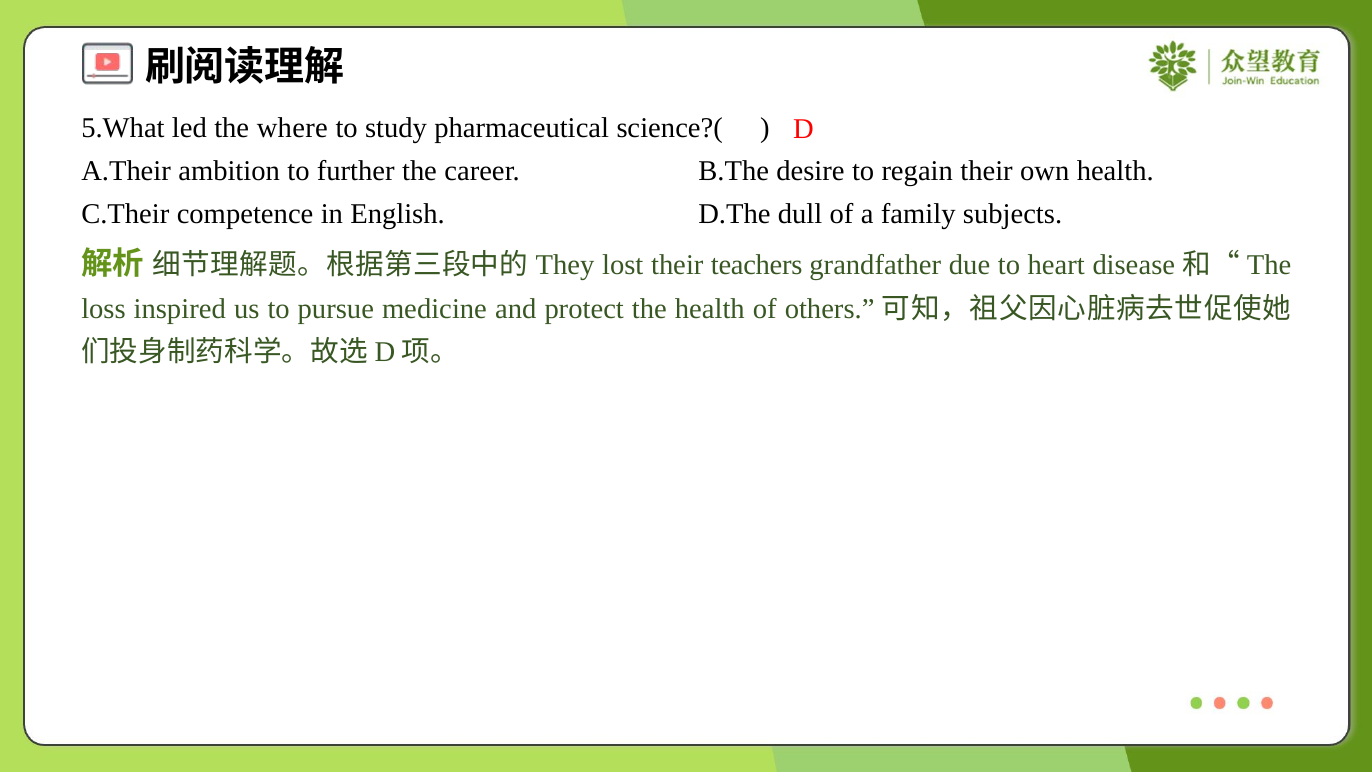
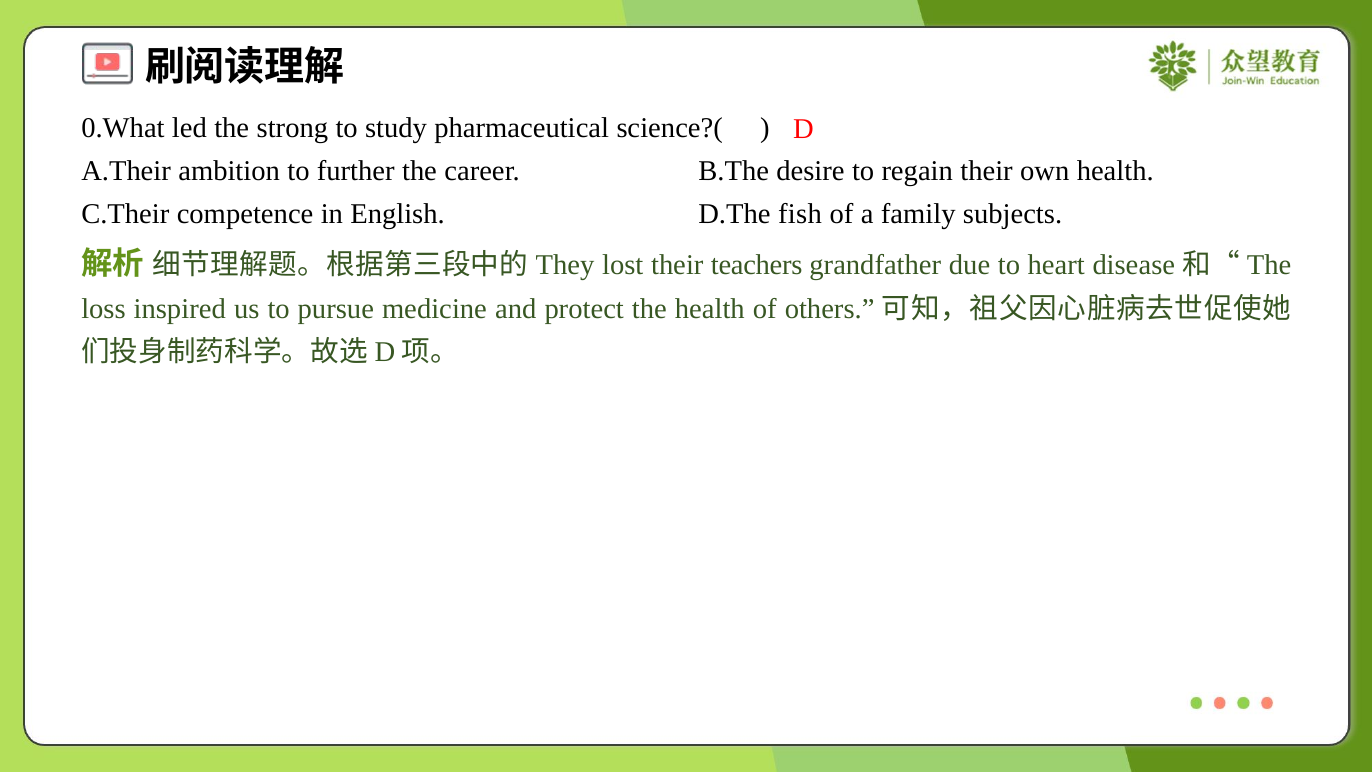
5.What: 5.What -> 0.What
where: where -> strong
dull: dull -> fish
